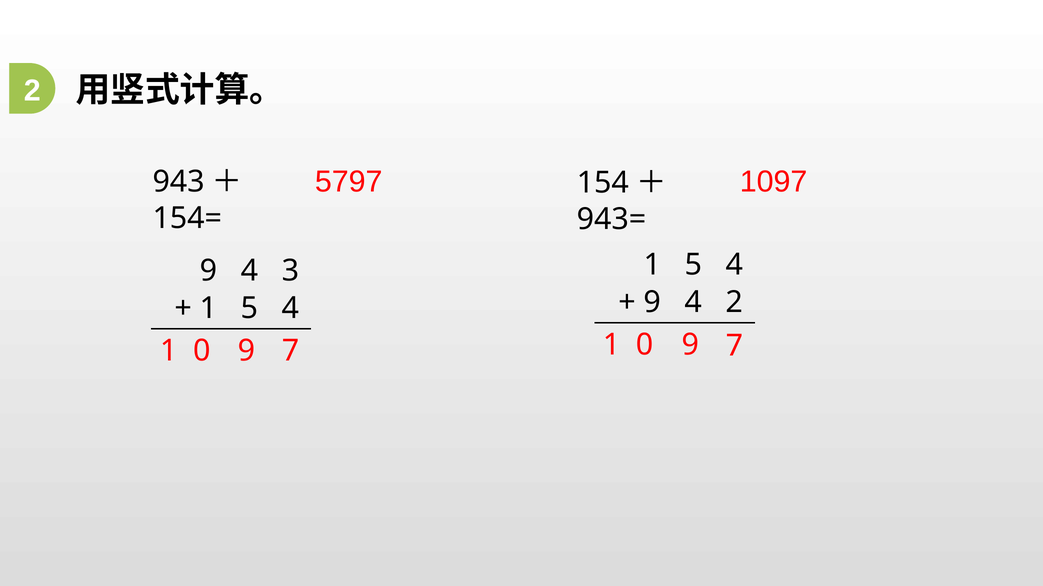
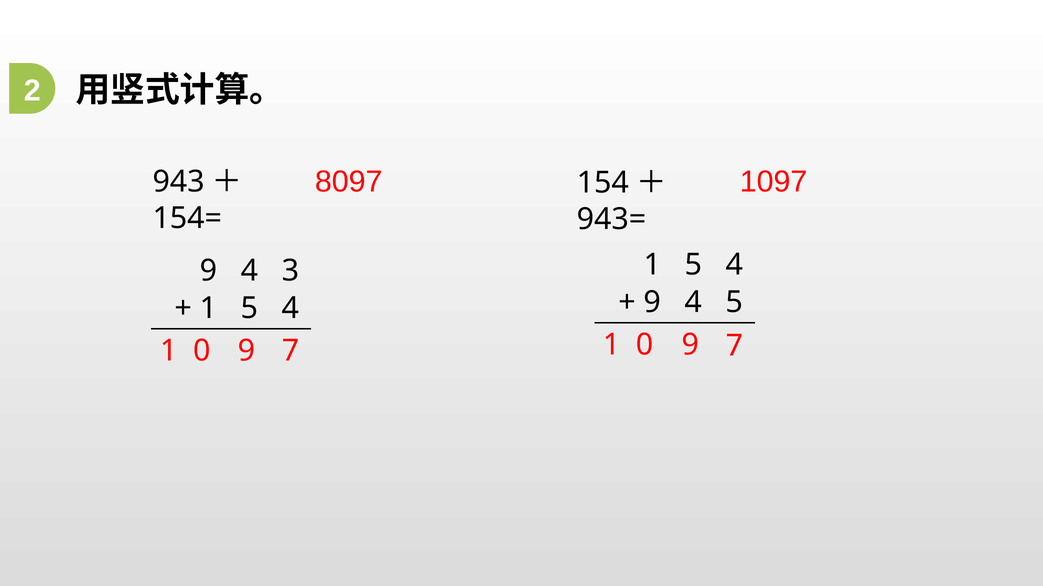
5797: 5797 -> 8097
4 2: 2 -> 5
